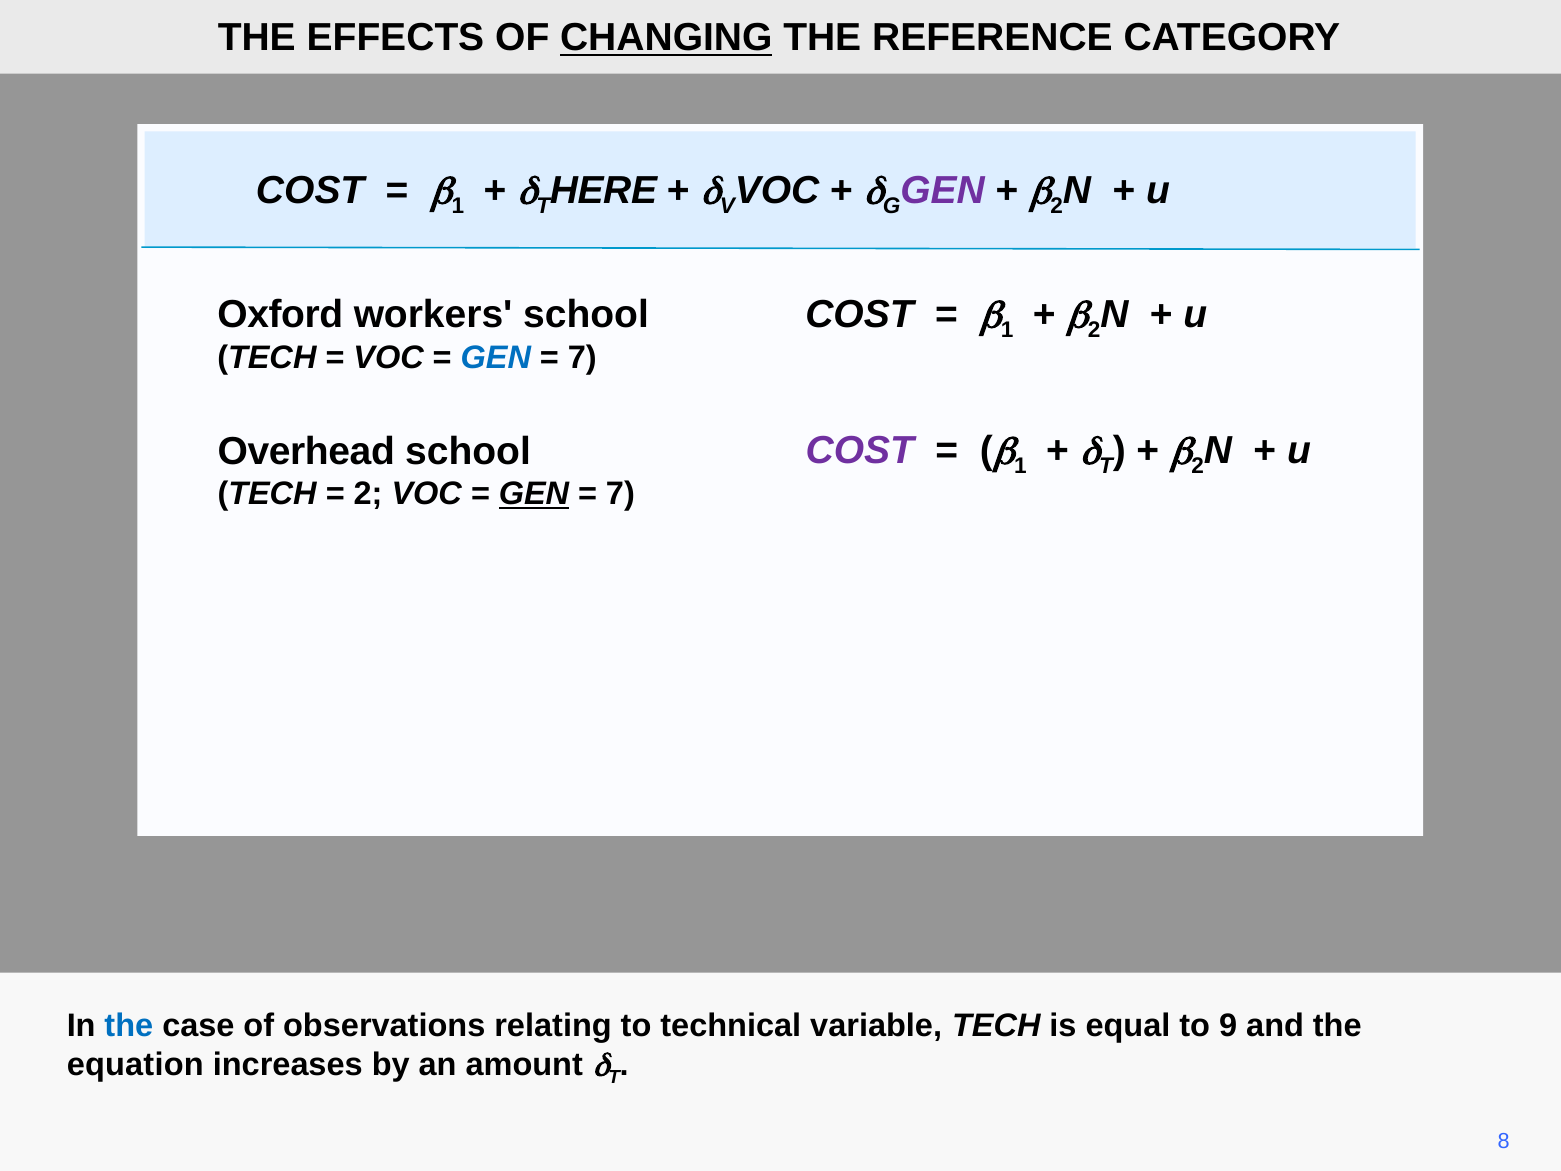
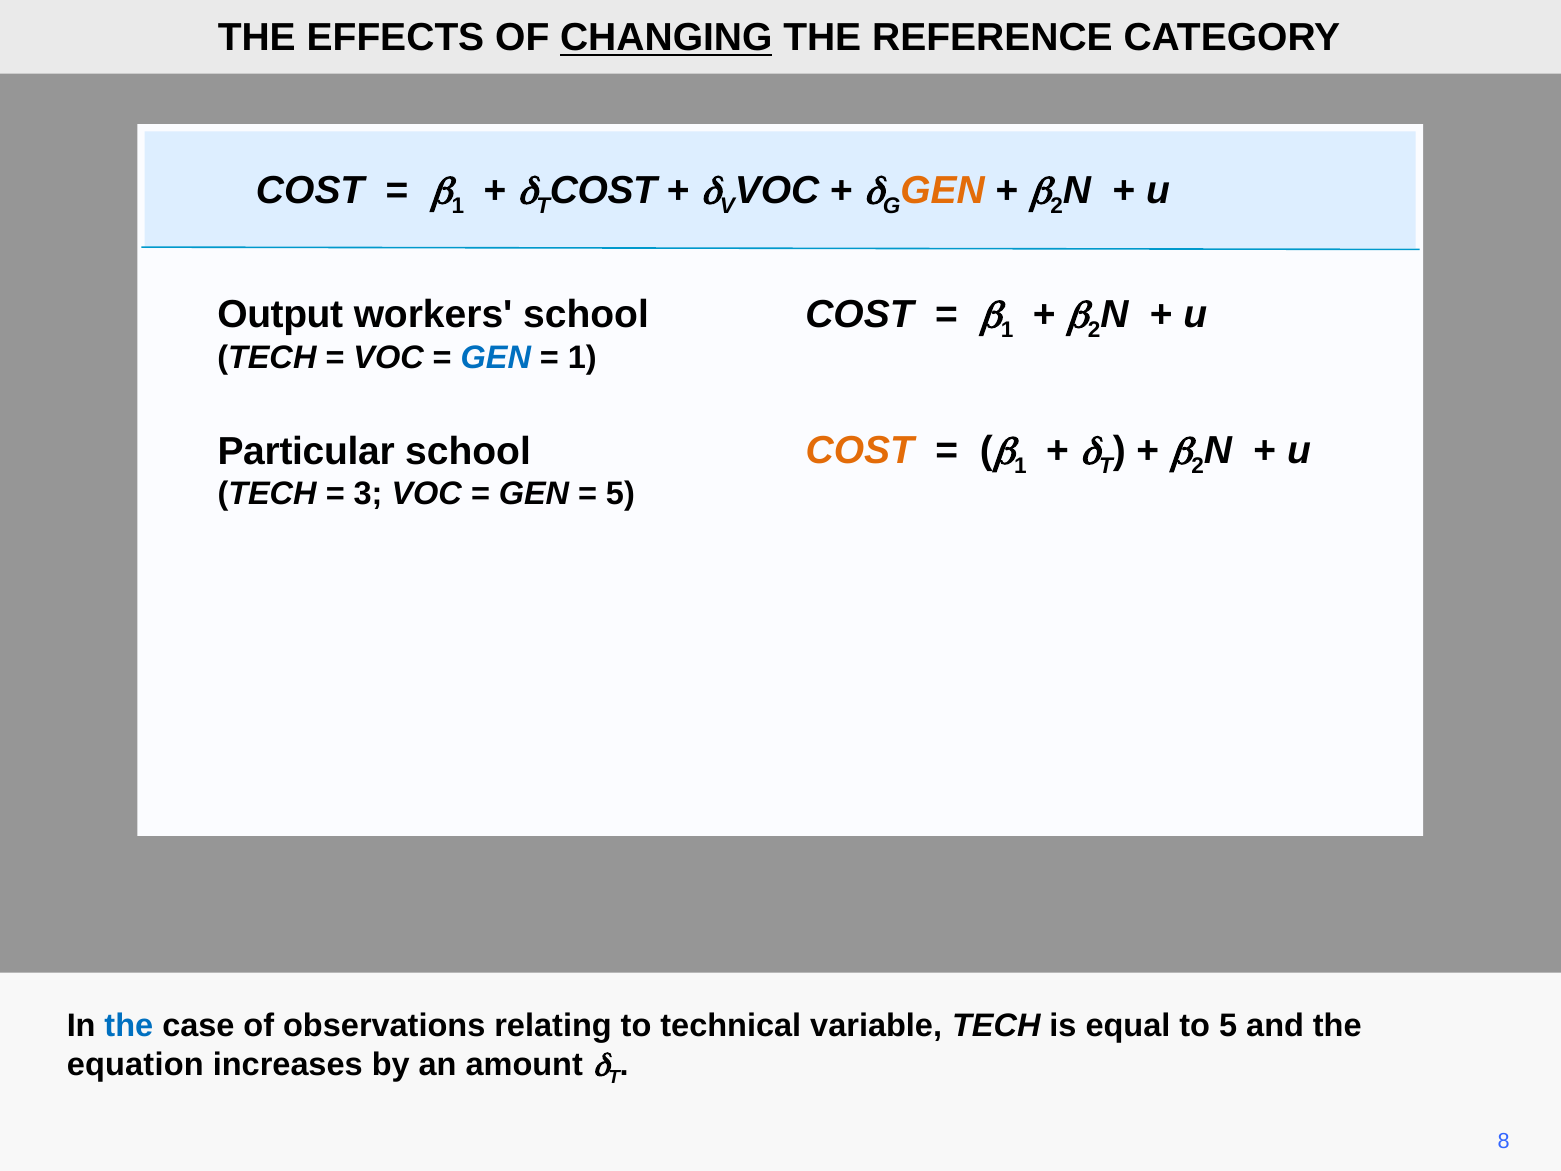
HERE at (603, 191): HERE -> COST
GEN at (943, 191) colour: purple -> orange
Oxford: Oxford -> Output
7 at (582, 357): 7 -> 1
COST at (860, 451) colour: purple -> orange
Overhead: Overhead -> Particular
2 at (368, 494): 2 -> 3
GEN at (534, 494) underline: present -> none
7 at (620, 494): 7 -> 5
to 9: 9 -> 5
